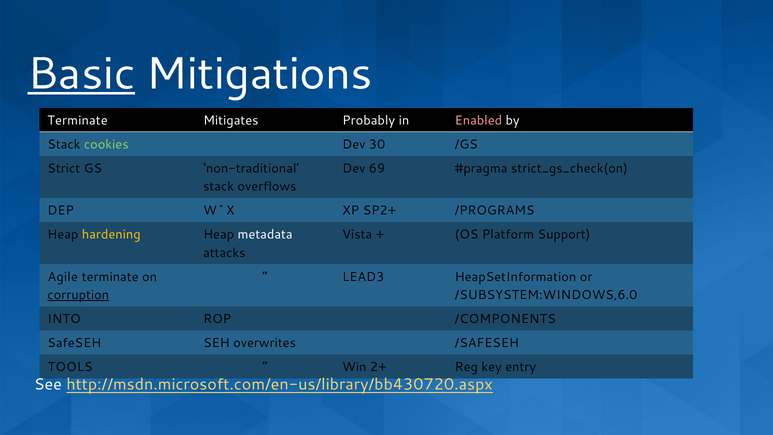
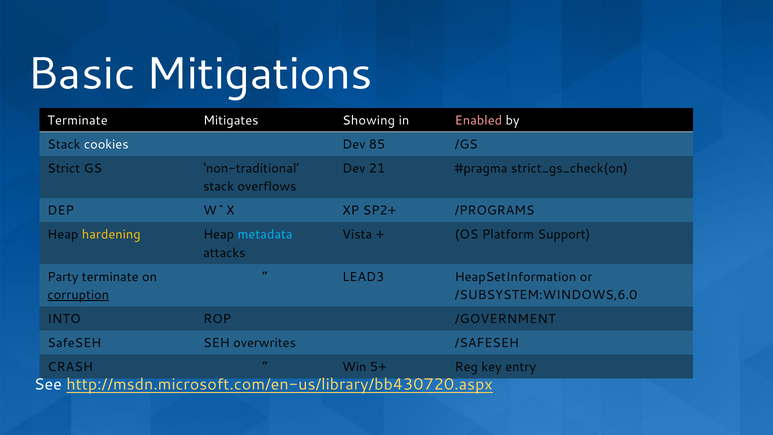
Basic underline: present -> none
Probably: Probably -> Showing
cookies colour: light green -> white
30: 30 -> 85
69: 69 -> 21
metadata colour: white -> light blue
Agile: Agile -> Party
/COMPONENTS: /COMPONENTS -> /GOVERNMENT
TOOLS: TOOLS -> CRASH
2+: 2+ -> 5+
